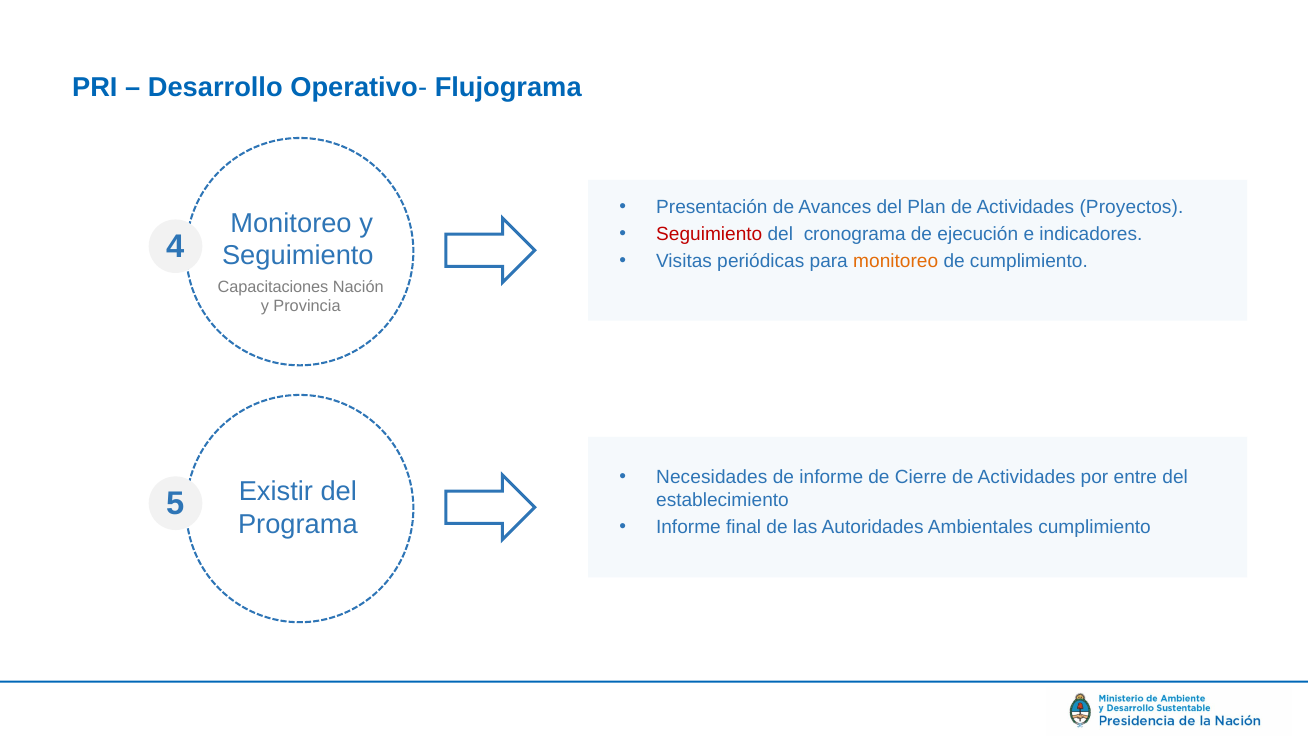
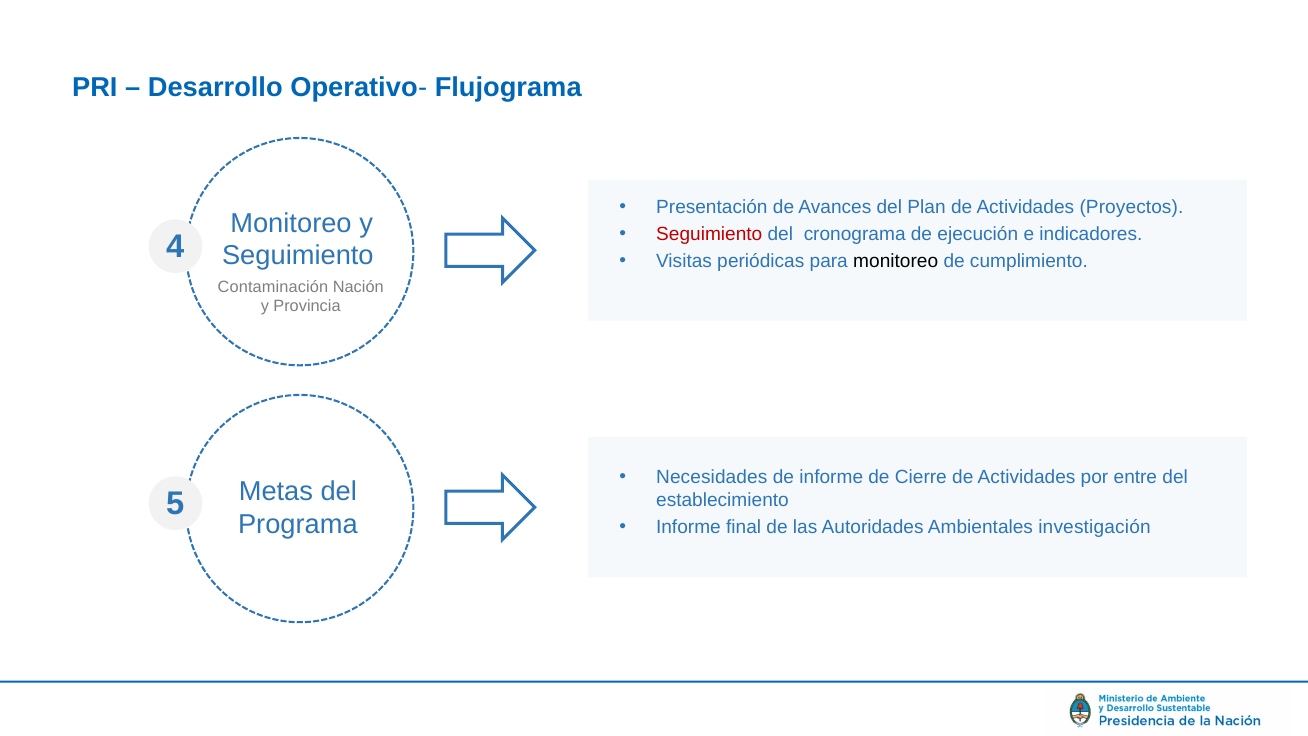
monitoreo at (896, 261) colour: orange -> black
Capacitaciones: Capacitaciones -> Contaminación
Existir: Existir -> Metas
Ambientales cumplimiento: cumplimiento -> investigación
